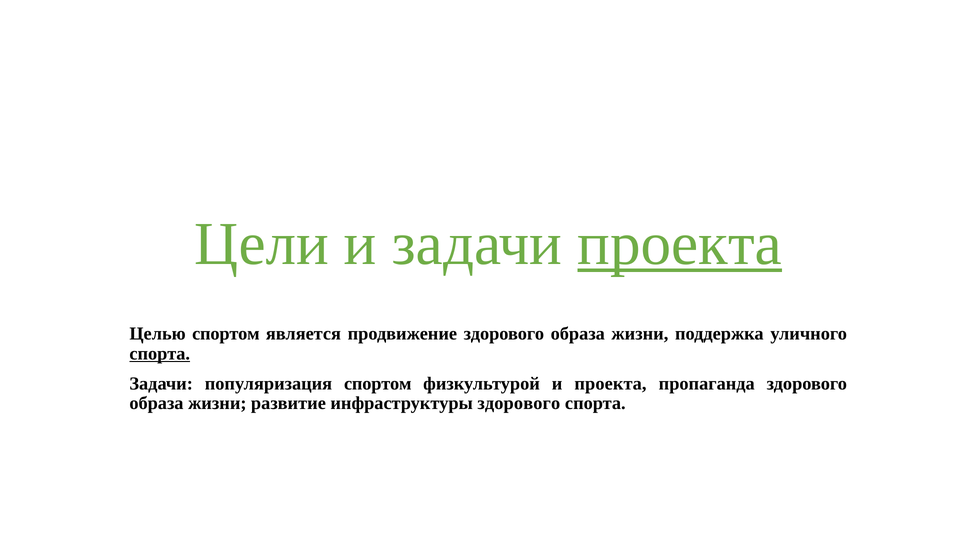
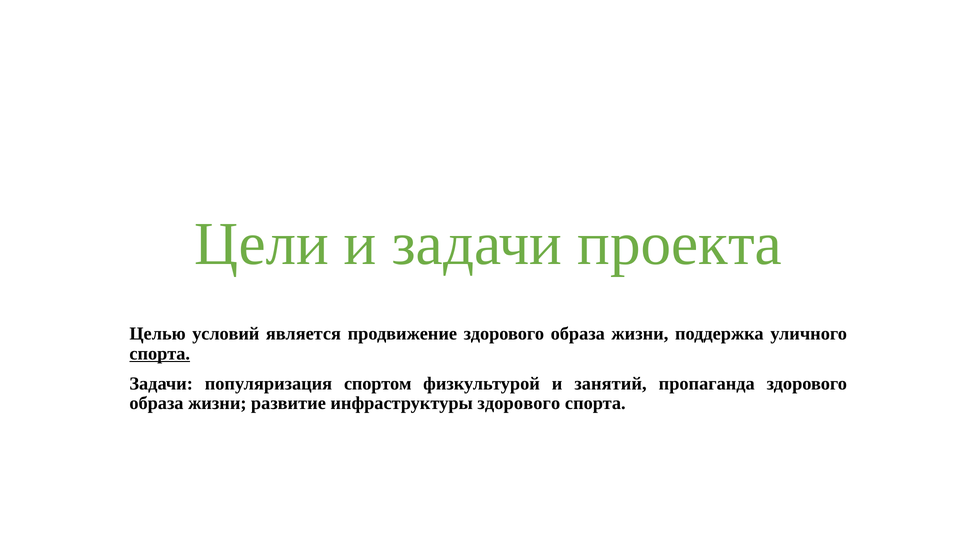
проекта at (680, 244) underline: present -> none
Целью спортом: спортом -> условий
и проекта: проекта -> занятий
